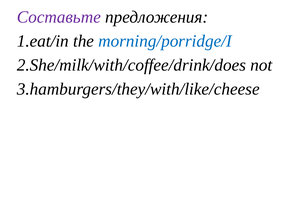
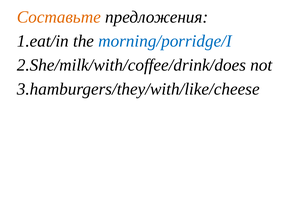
Составьте colour: purple -> orange
